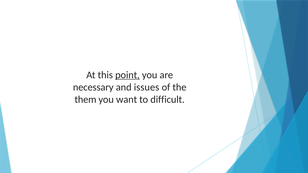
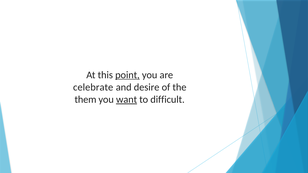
necessary: necessary -> celebrate
issues: issues -> desire
want underline: none -> present
